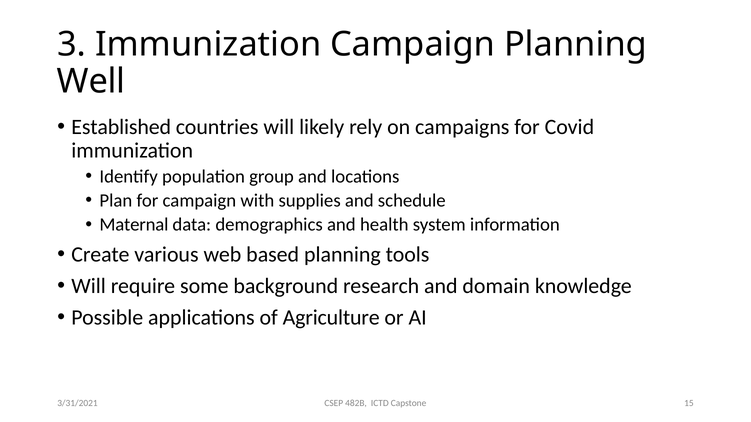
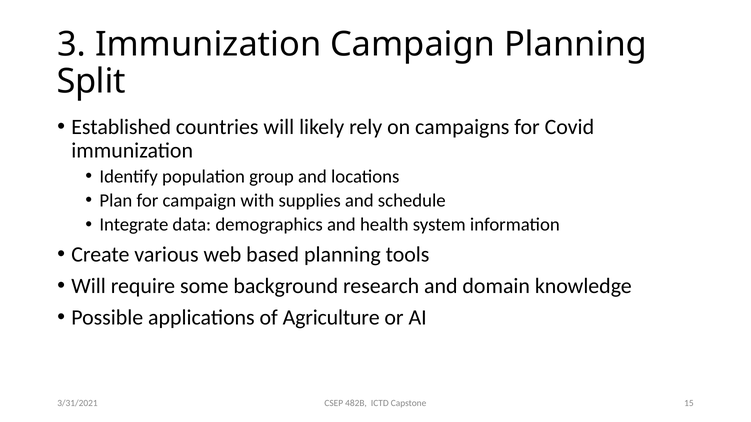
Well: Well -> Split
Maternal: Maternal -> Integrate
